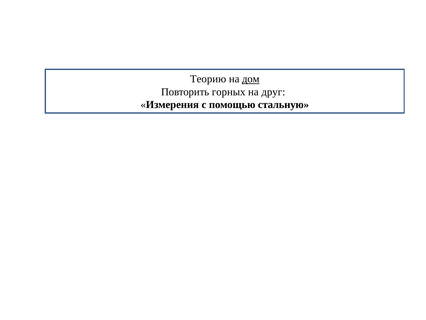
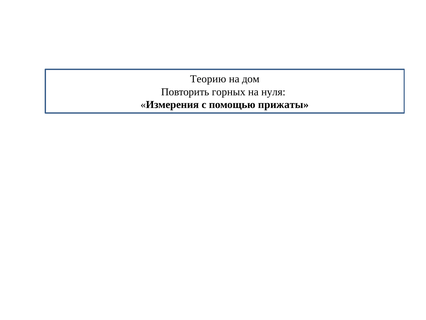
дом underline: present -> none
друг: друг -> нуля
стальную: стальную -> прижаты
